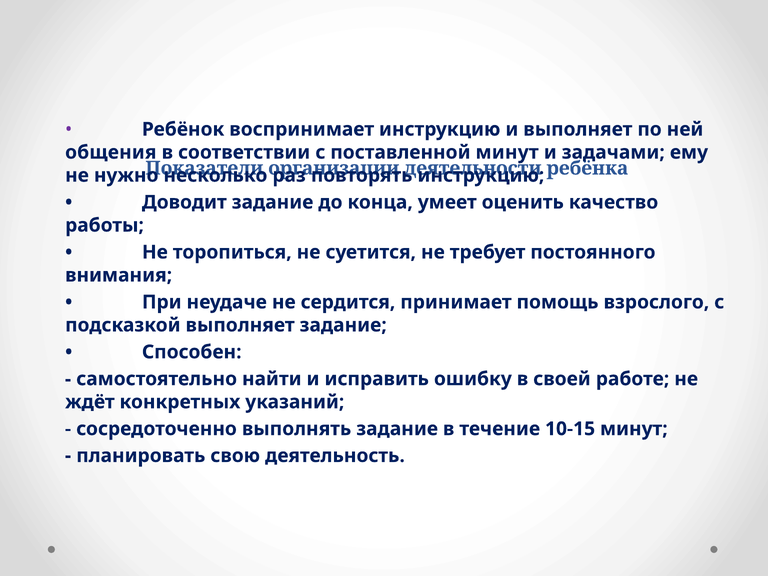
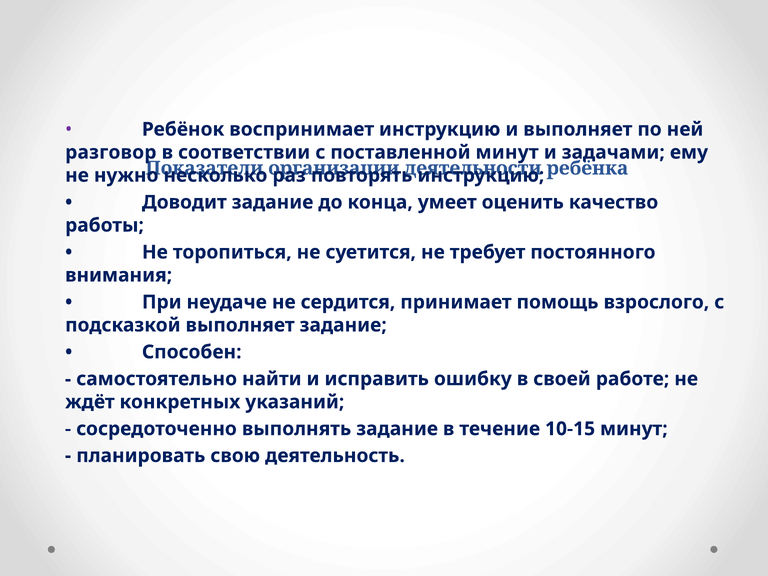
общения: общения -> разговор
